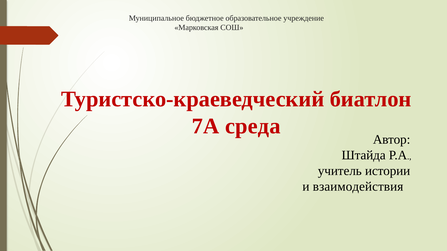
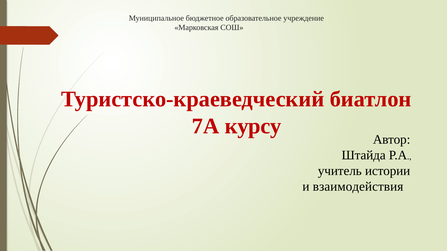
среда: среда -> курсу
